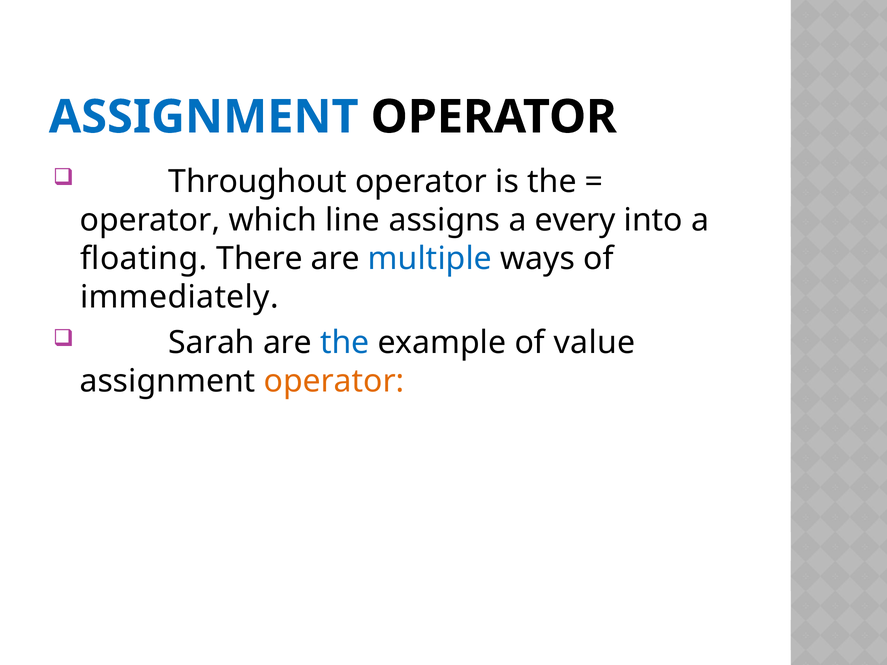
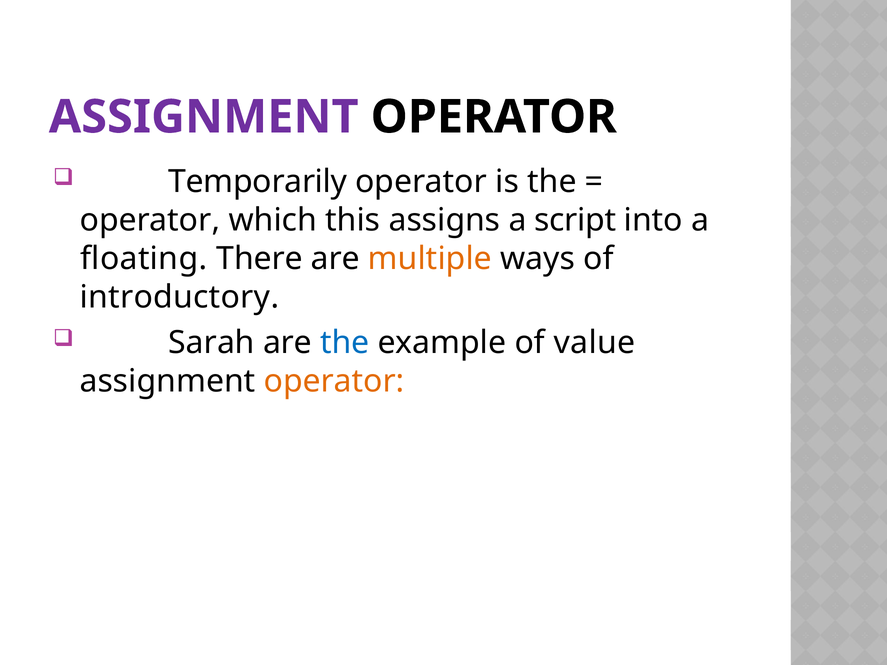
ASSIGNMENT at (204, 117) colour: blue -> purple
Throughout: Throughout -> Temporarily
line: line -> this
every: every -> script
multiple colour: blue -> orange
immediately: immediately -> introductory
